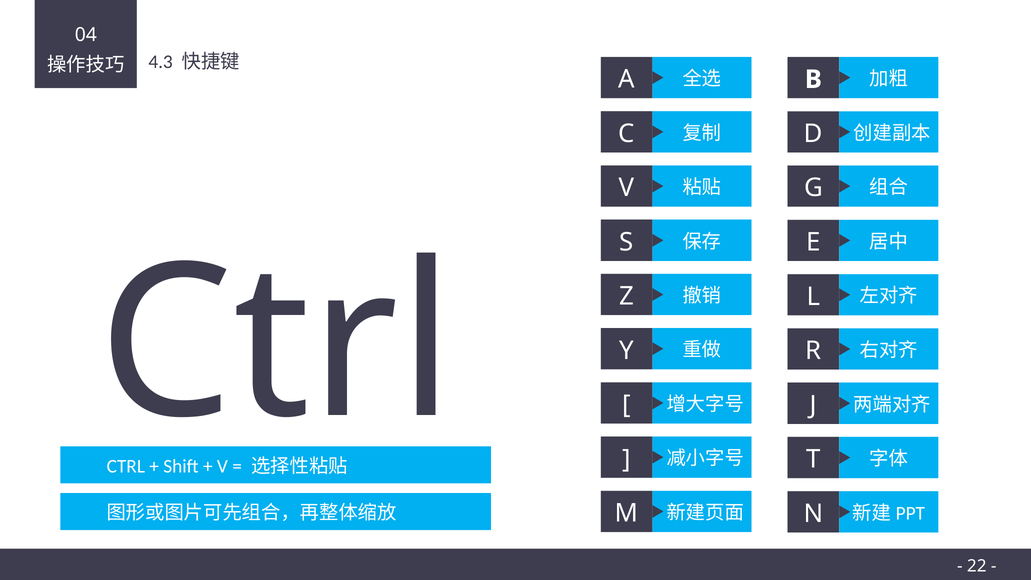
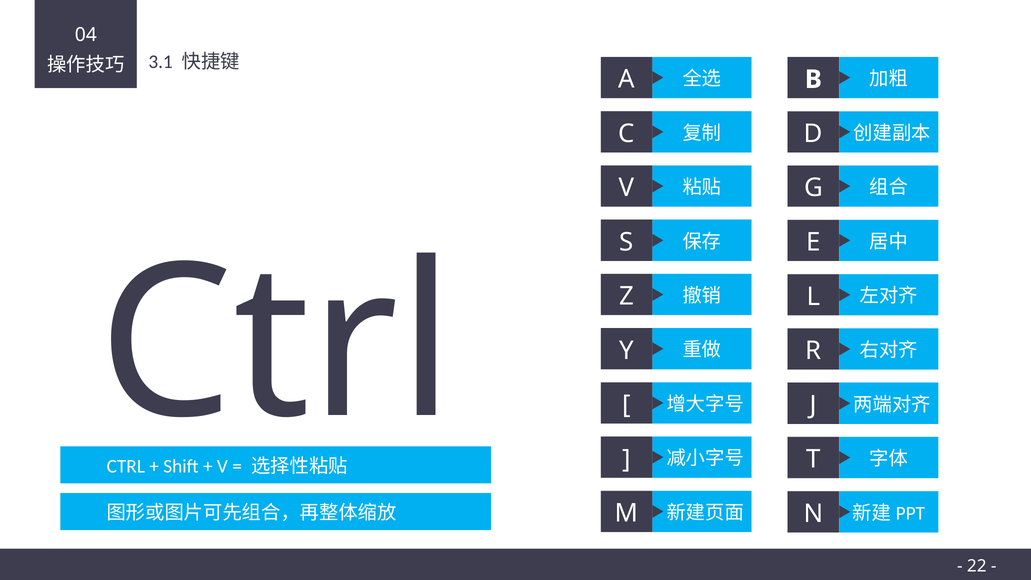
4.3: 4.3 -> 3.1
